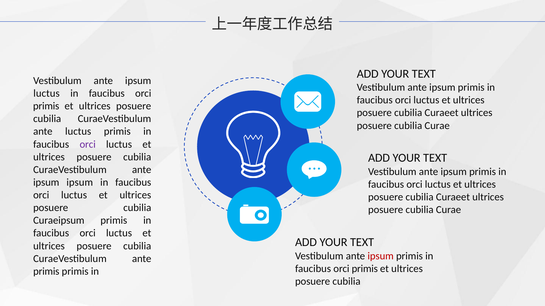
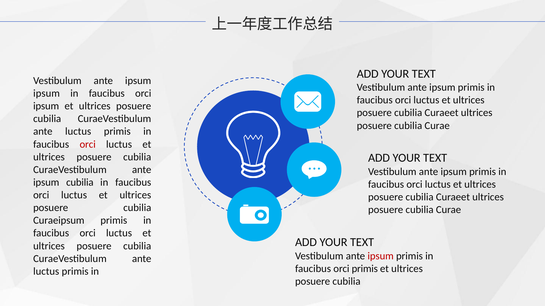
luctus at (47, 94): luctus -> ipsum
primis at (46, 106): primis -> ipsum
orci at (88, 144) colour: purple -> red
ipsum ipsum: ipsum -> cubilia
primis at (46, 272): primis -> luctus
